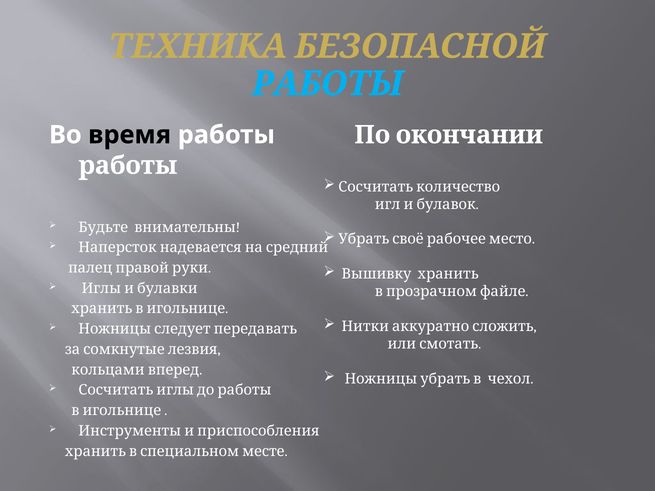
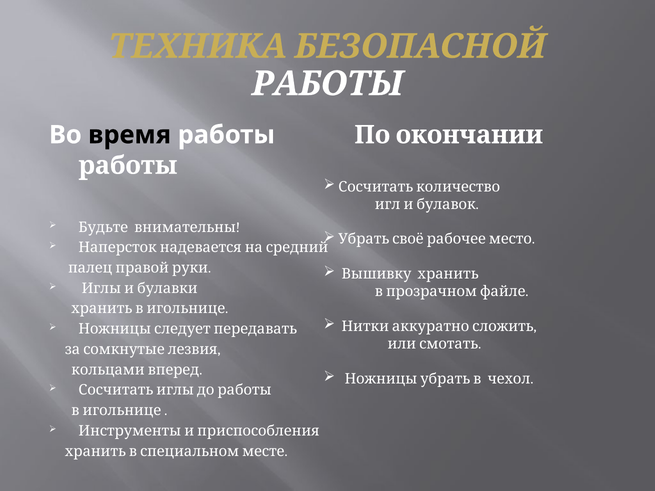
РАБОТЫ at (328, 84) colour: light blue -> white
